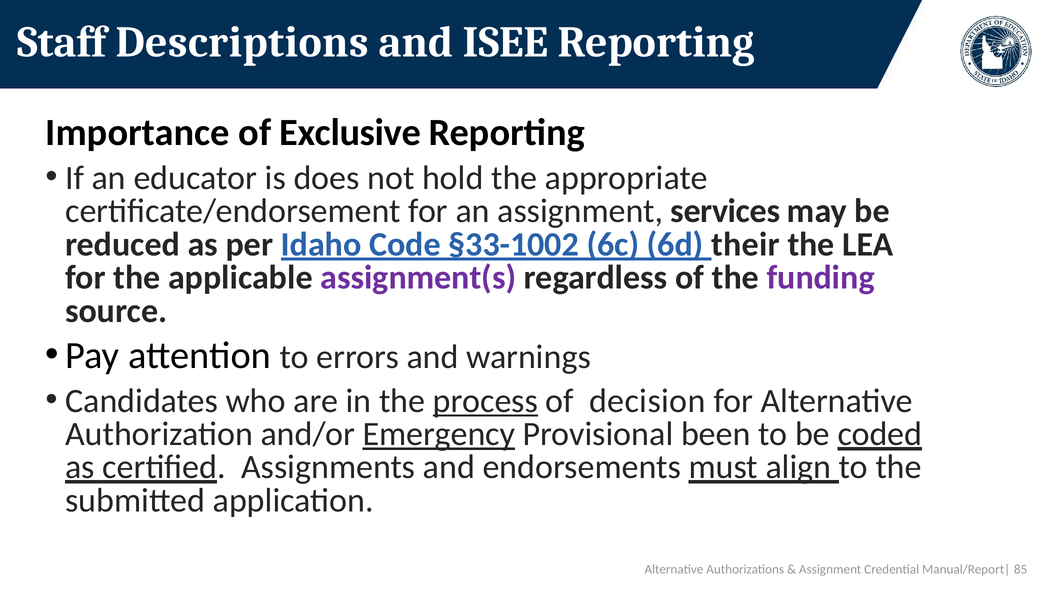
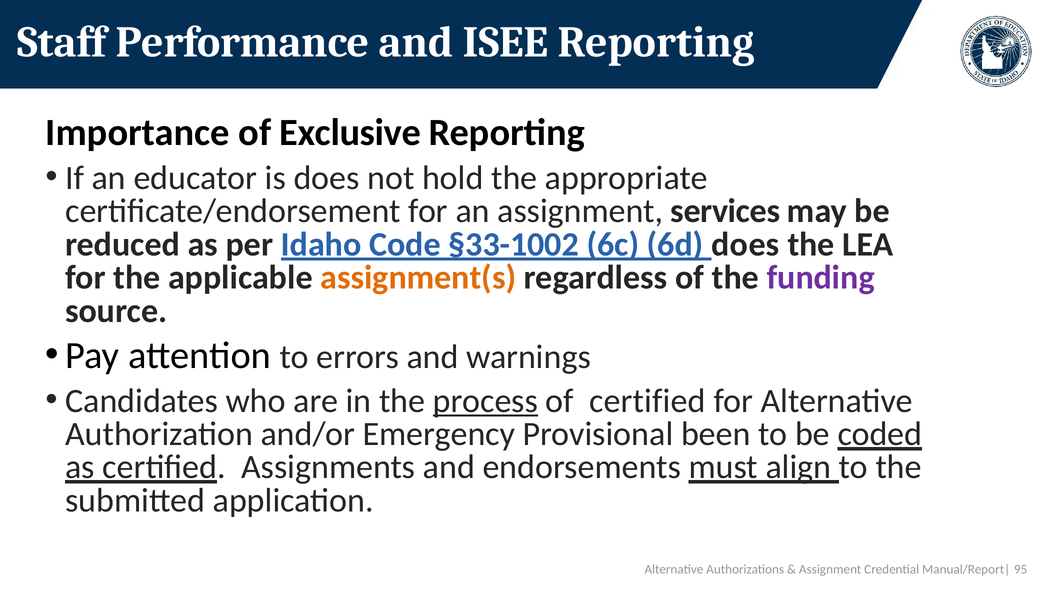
Descriptions: Descriptions -> Performance
their at (746, 244): their -> does
assignment(s colour: purple -> orange
of decision: decision -> certified
Emergency underline: present -> none
85: 85 -> 95
